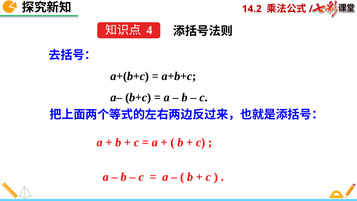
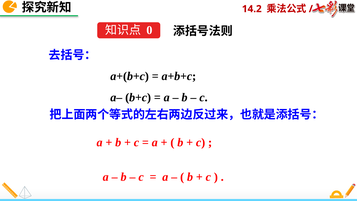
4: 4 -> 0
